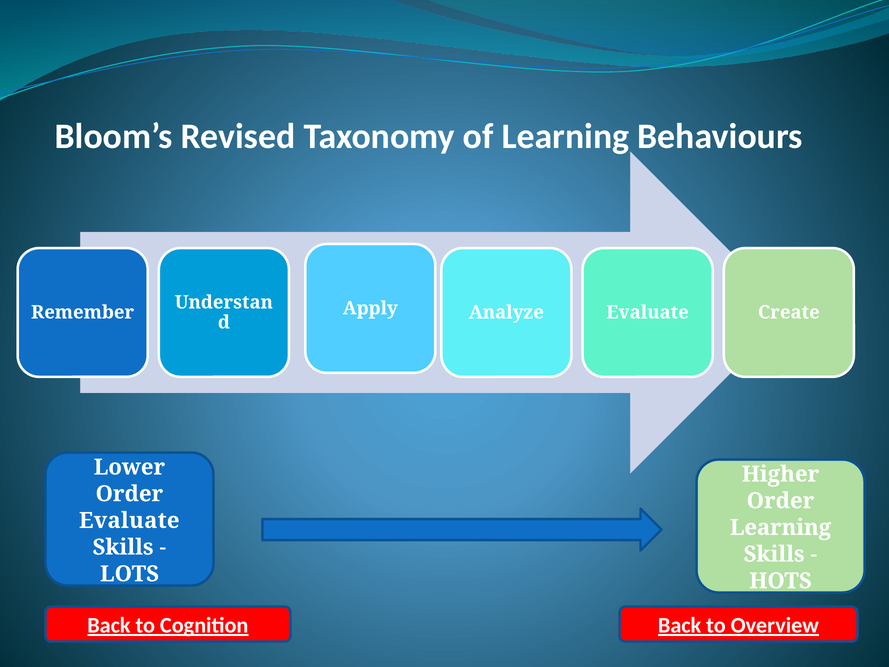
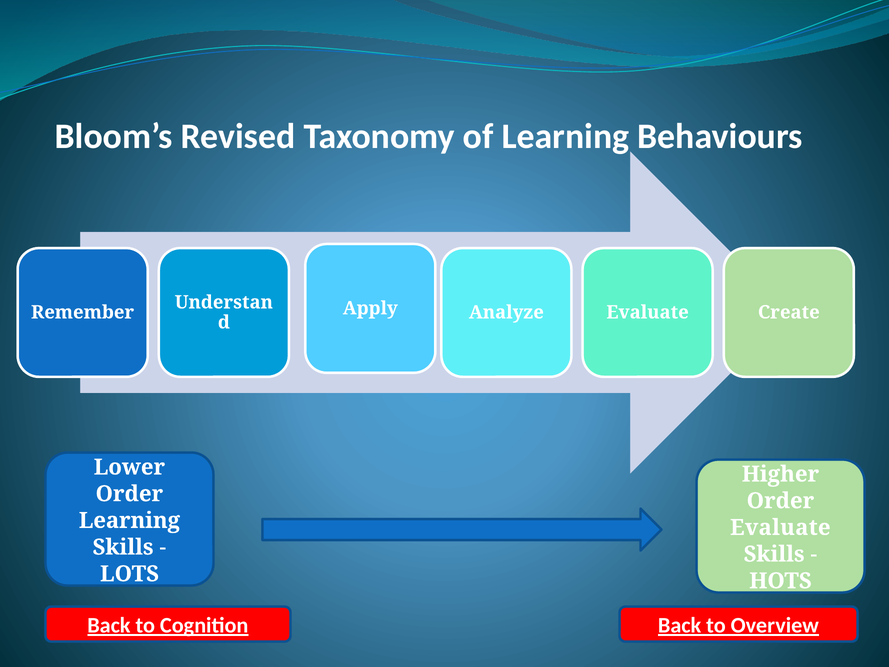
Evaluate at (129, 520): Evaluate -> Learning
Learning at (781, 527): Learning -> Evaluate
